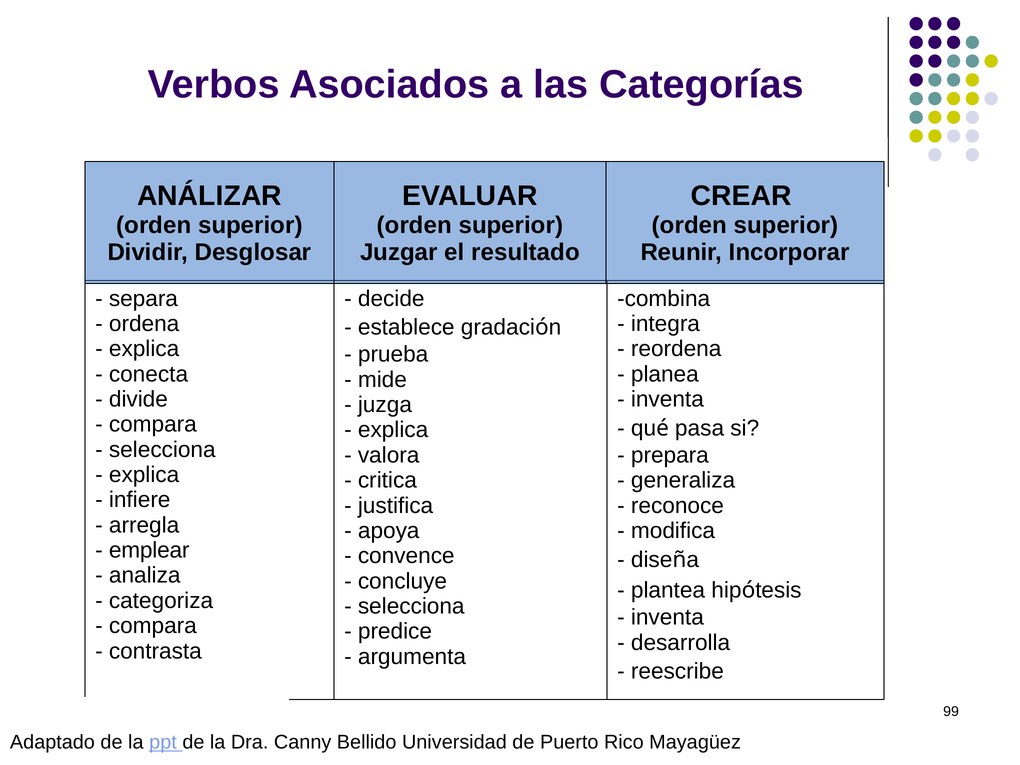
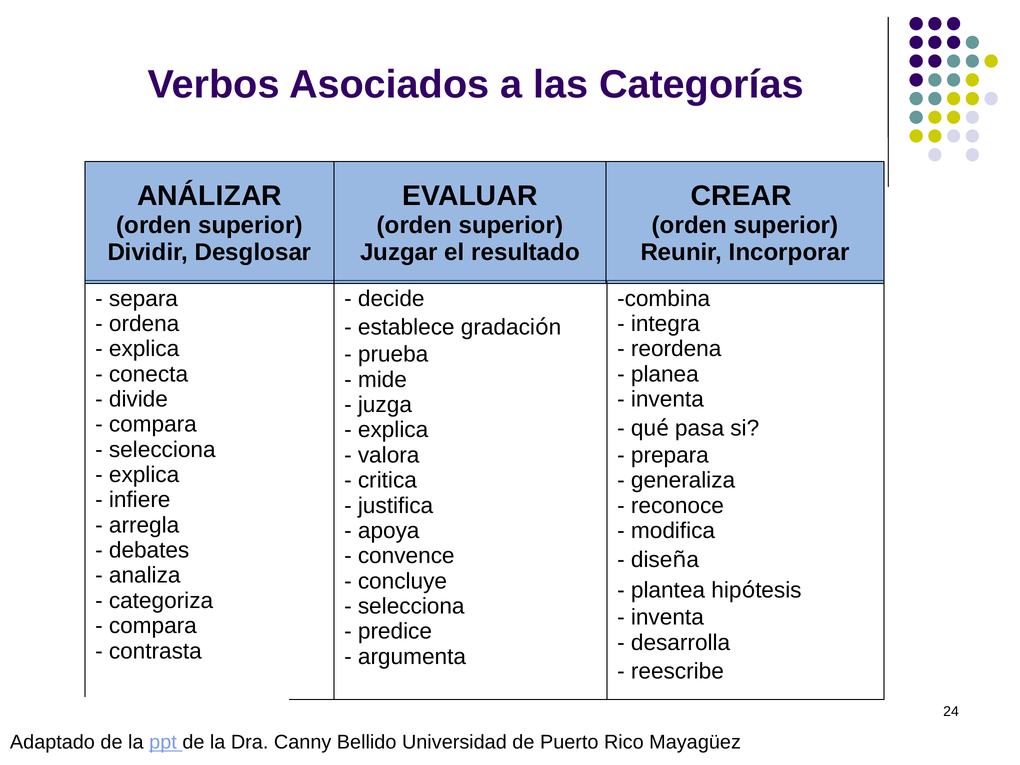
emplear: emplear -> debates
99: 99 -> 24
